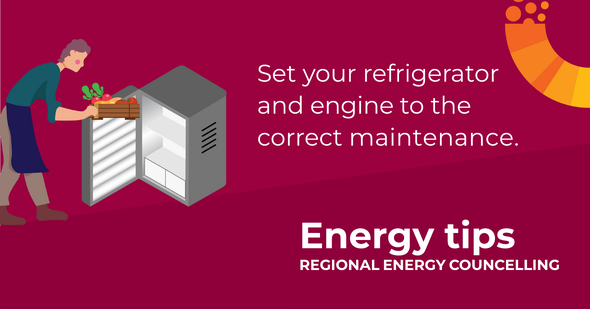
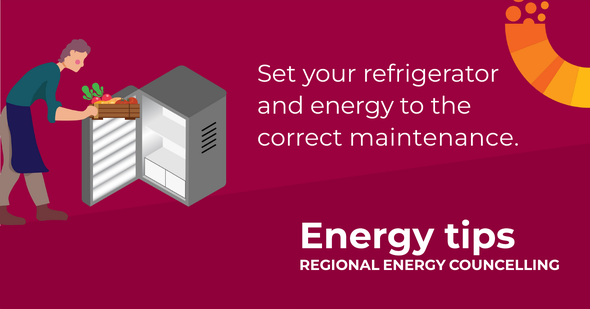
and engine: engine -> energy
